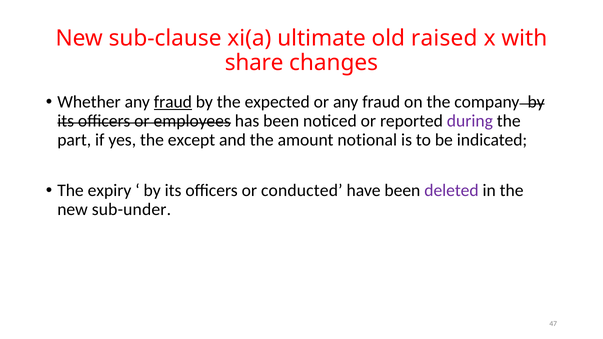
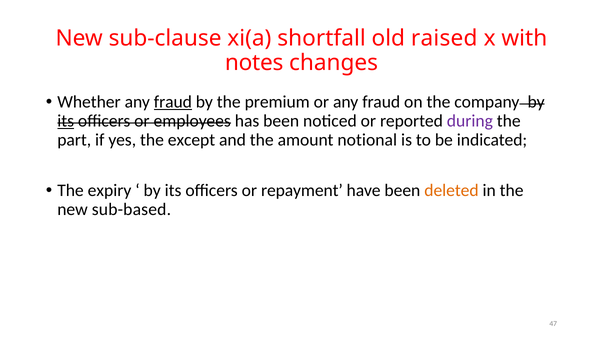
ultimate: ultimate -> shortfall
share: share -> notes
expected: expected -> premium
its at (66, 121) underline: none -> present
conducted: conducted -> repayment
deleted colour: purple -> orange
sub-under: sub-under -> sub-based
